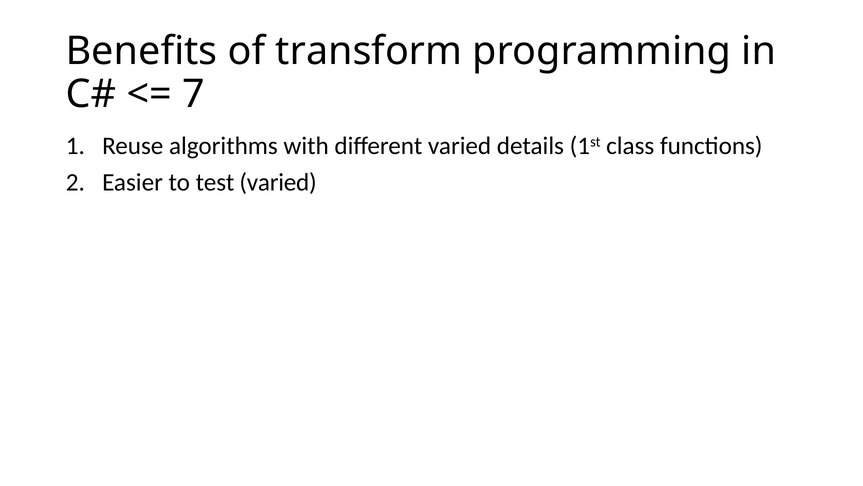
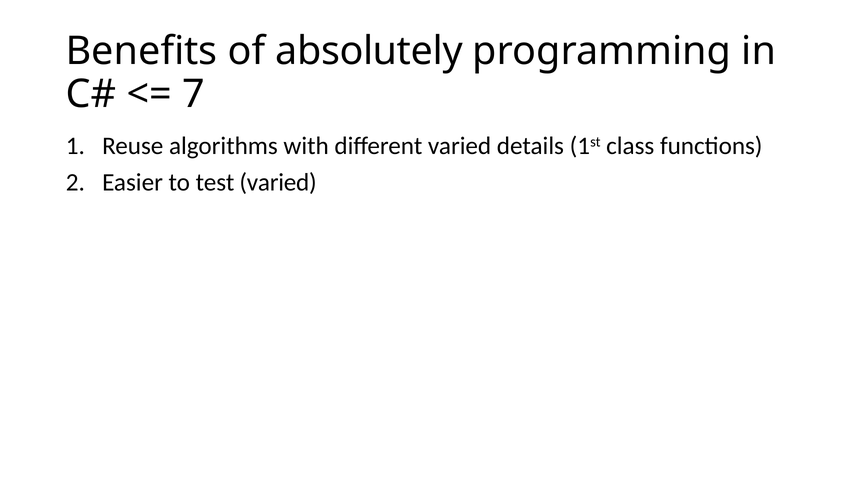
transform: transform -> absolutely
